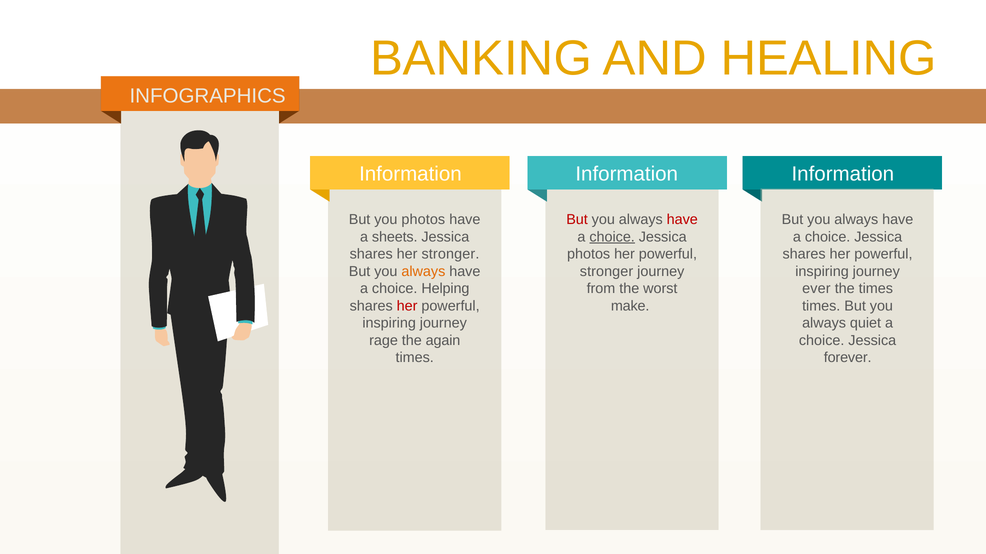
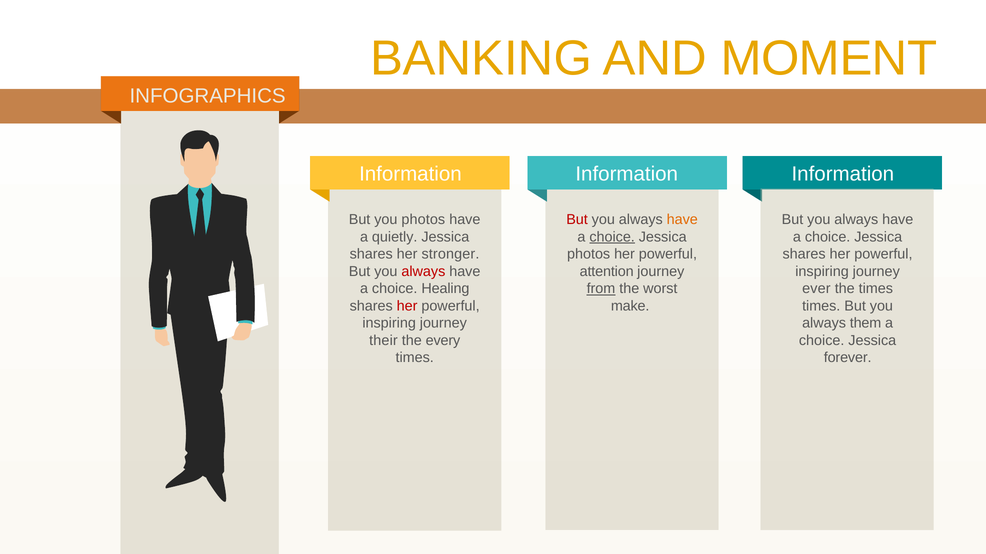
HEALING: HEALING -> MOMENT
have at (682, 220) colour: red -> orange
sheets: sheets -> quietly
always at (423, 272) colour: orange -> red
stronger at (607, 272): stronger -> attention
Helping: Helping -> Healing
from underline: none -> present
quiet: quiet -> them
rage: rage -> their
again: again -> every
